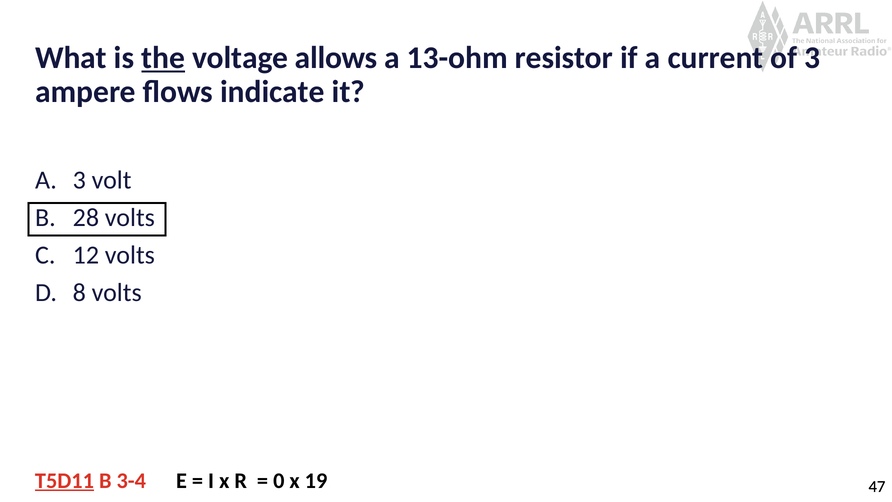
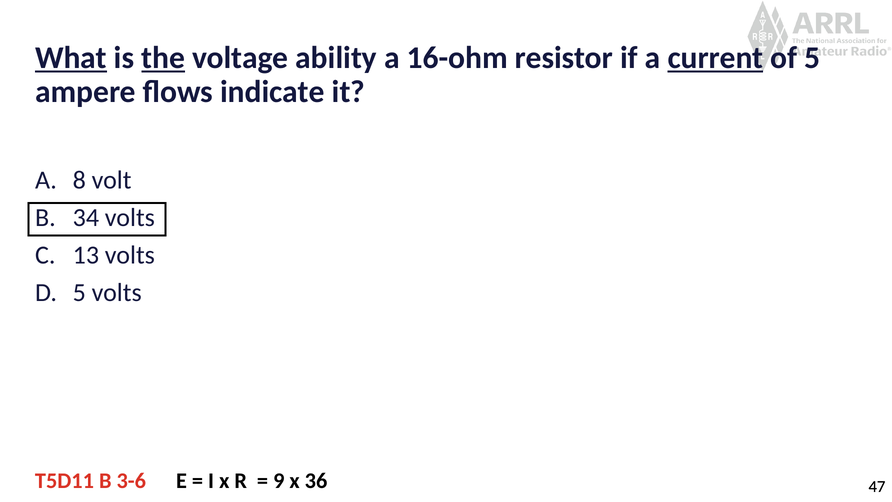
What underline: none -> present
allows: allows -> ability
13-ohm: 13-ohm -> 16-ohm
current underline: none -> present
of 3: 3 -> 5
A 3: 3 -> 8
28: 28 -> 34
12: 12 -> 13
8 at (79, 292): 8 -> 5
T5D11 underline: present -> none
3-4: 3-4 -> 3-6
0: 0 -> 9
19: 19 -> 36
